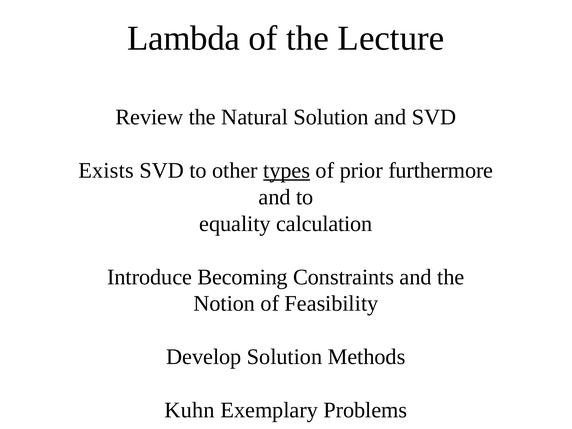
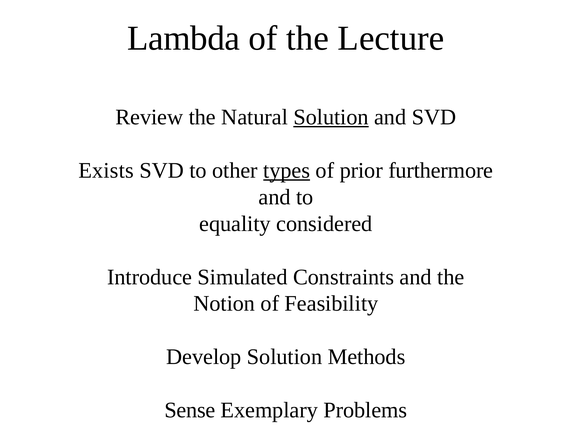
Solution at (331, 117) underline: none -> present
calculation: calculation -> considered
Becoming: Becoming -> Simulated
Kuhn: Kuhn -> Sense
